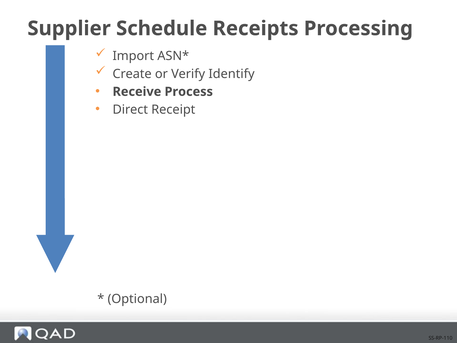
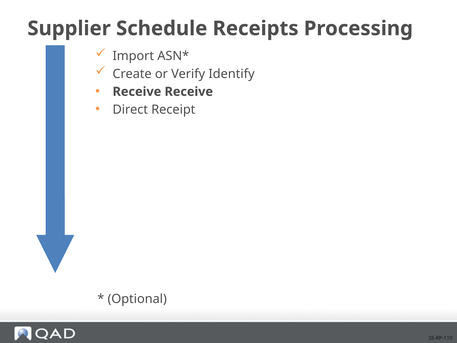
Receive Process: Process -> Receive
